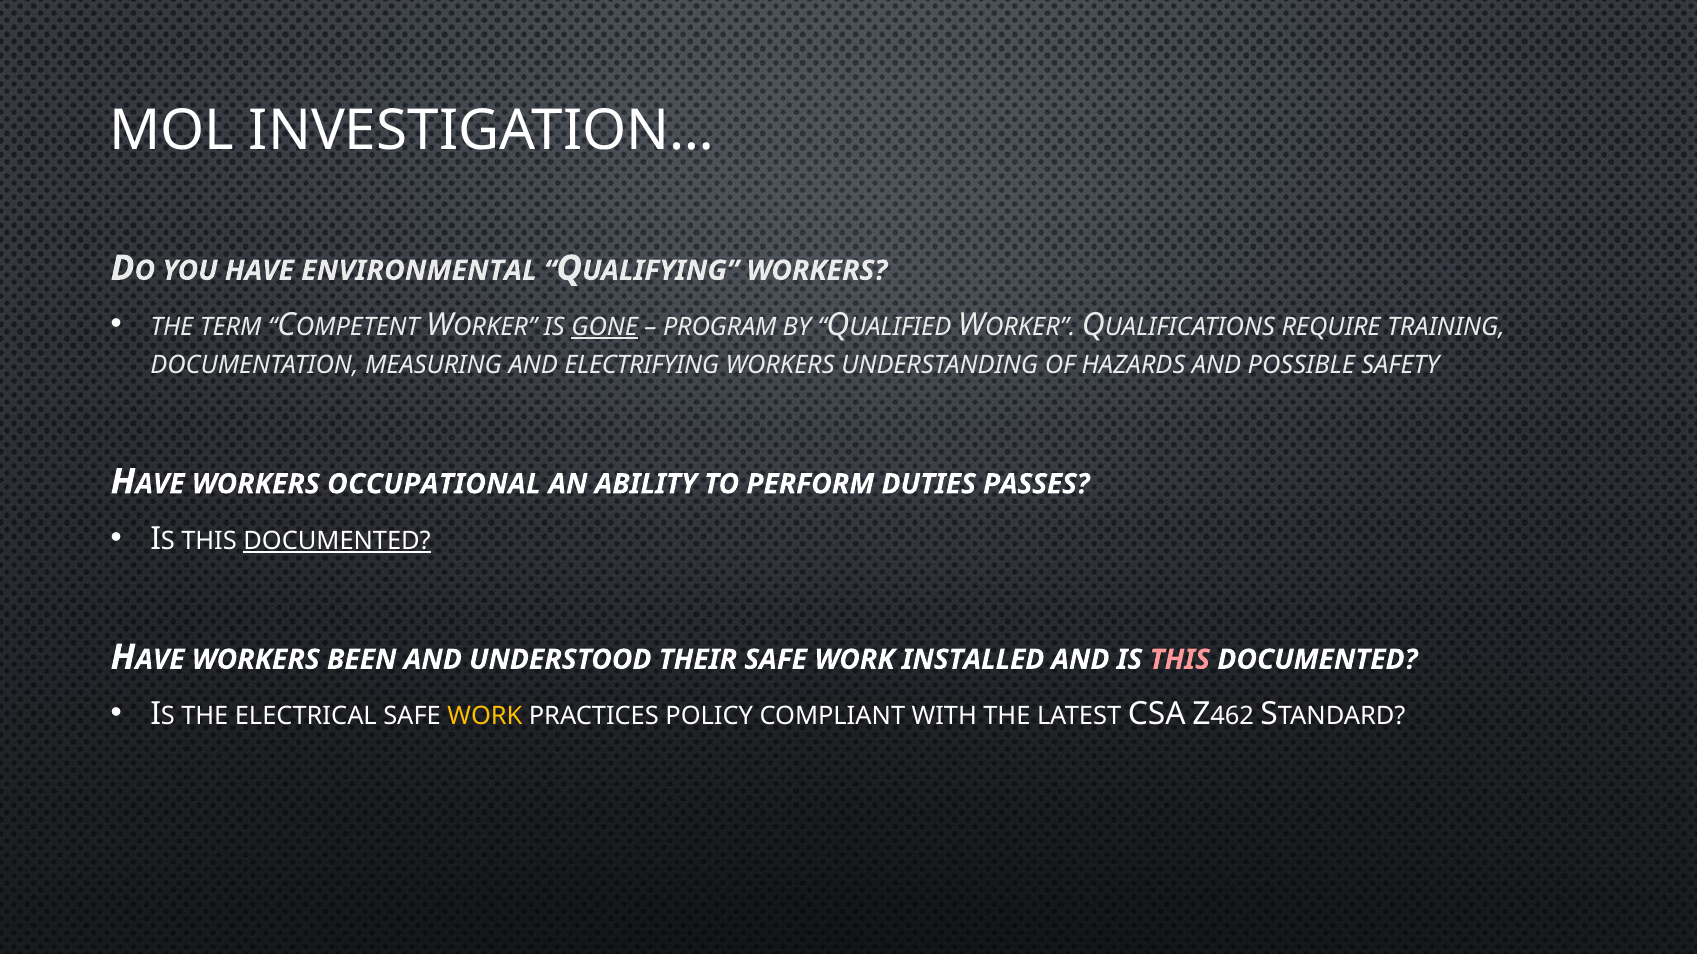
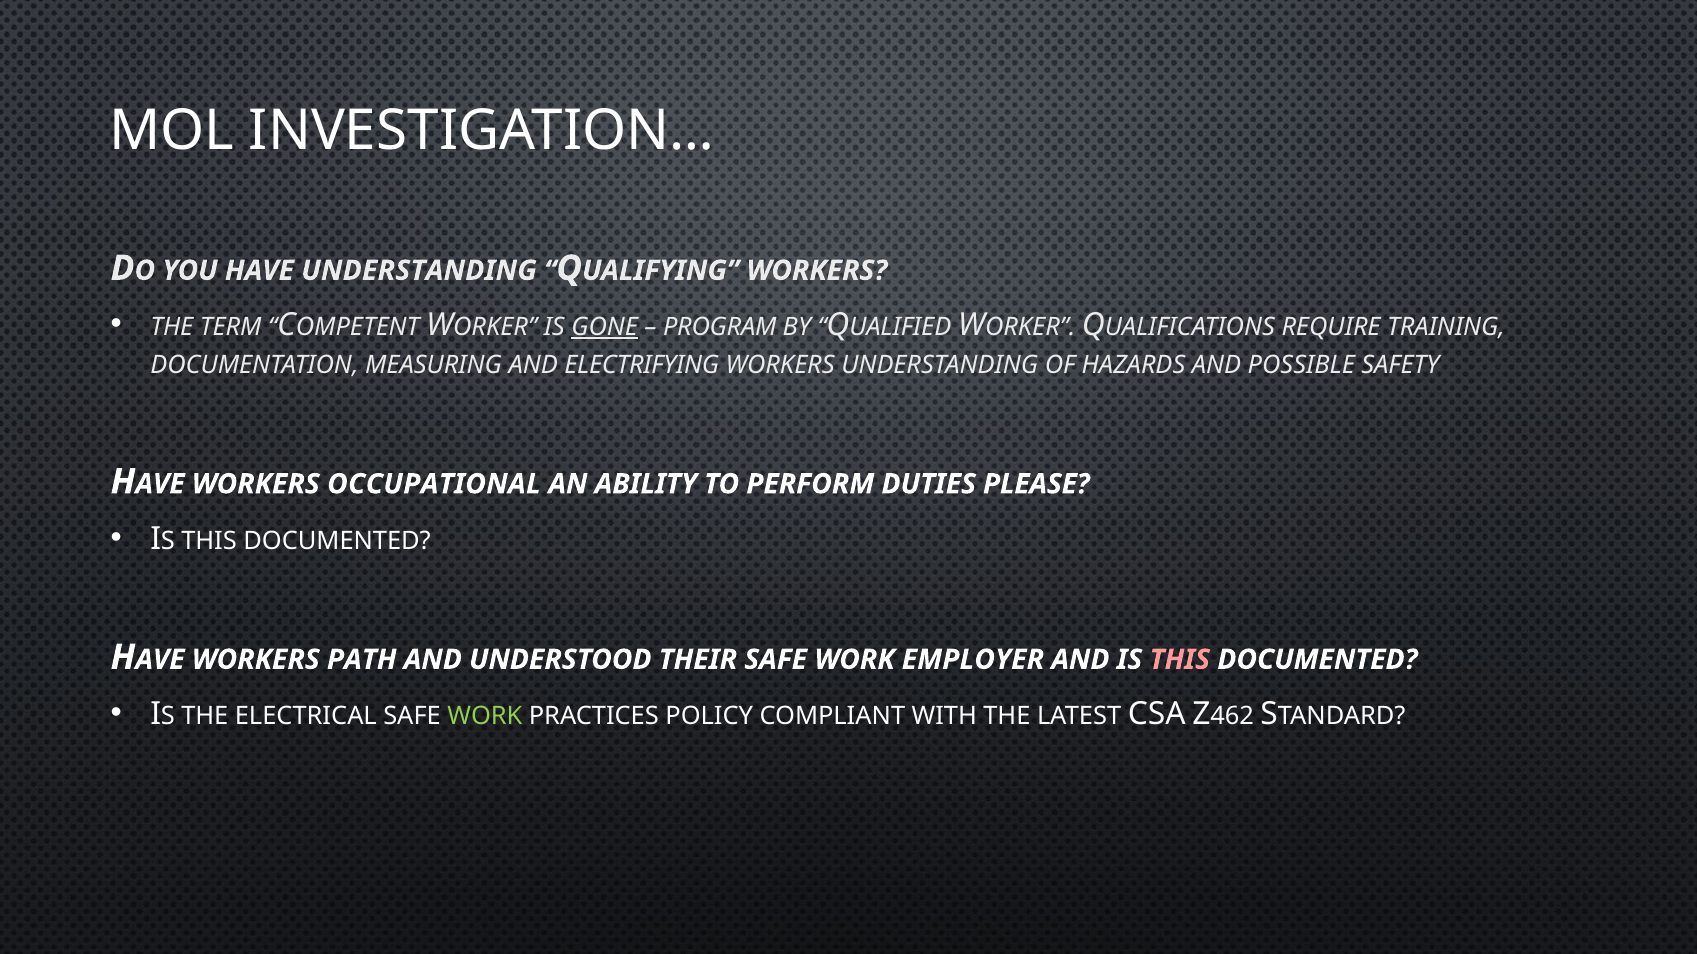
HAVE ENVIRONMENTAL: ENVIRONMENTAL -> UNDERSTANDING
PASSES: PASSES -> PLEASE
DOCUMENTED at (337, 541) underline: present -> none
BEEN: BEEN -> PATH
INSTALLED: INSTALLED -> EMPLOYER
WORK at (485, 717) colour: yellow -> light green
